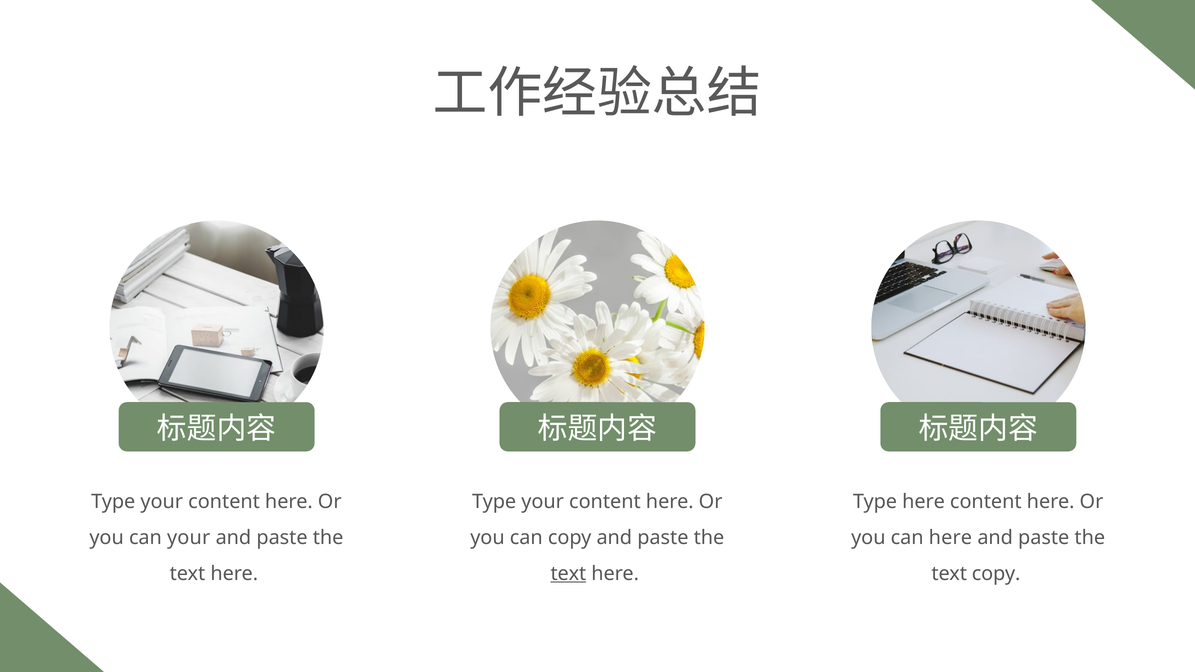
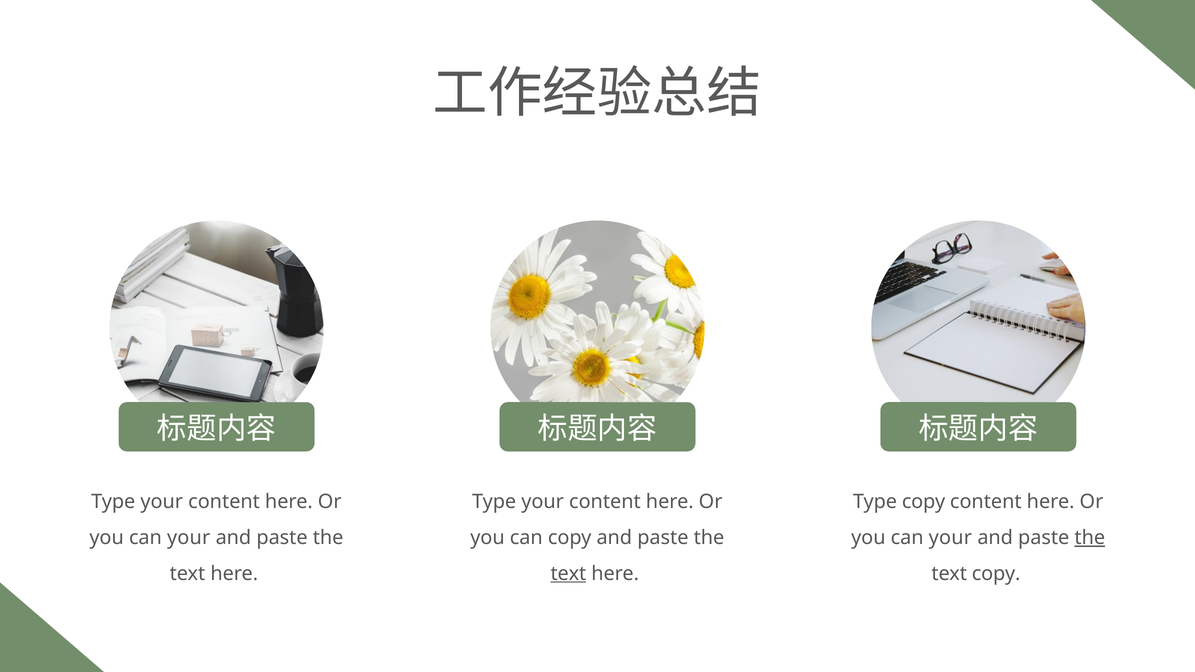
Type here: here -> copy
here at (950, 538): here -> your
the at (1090, 538) underline: none -> present
